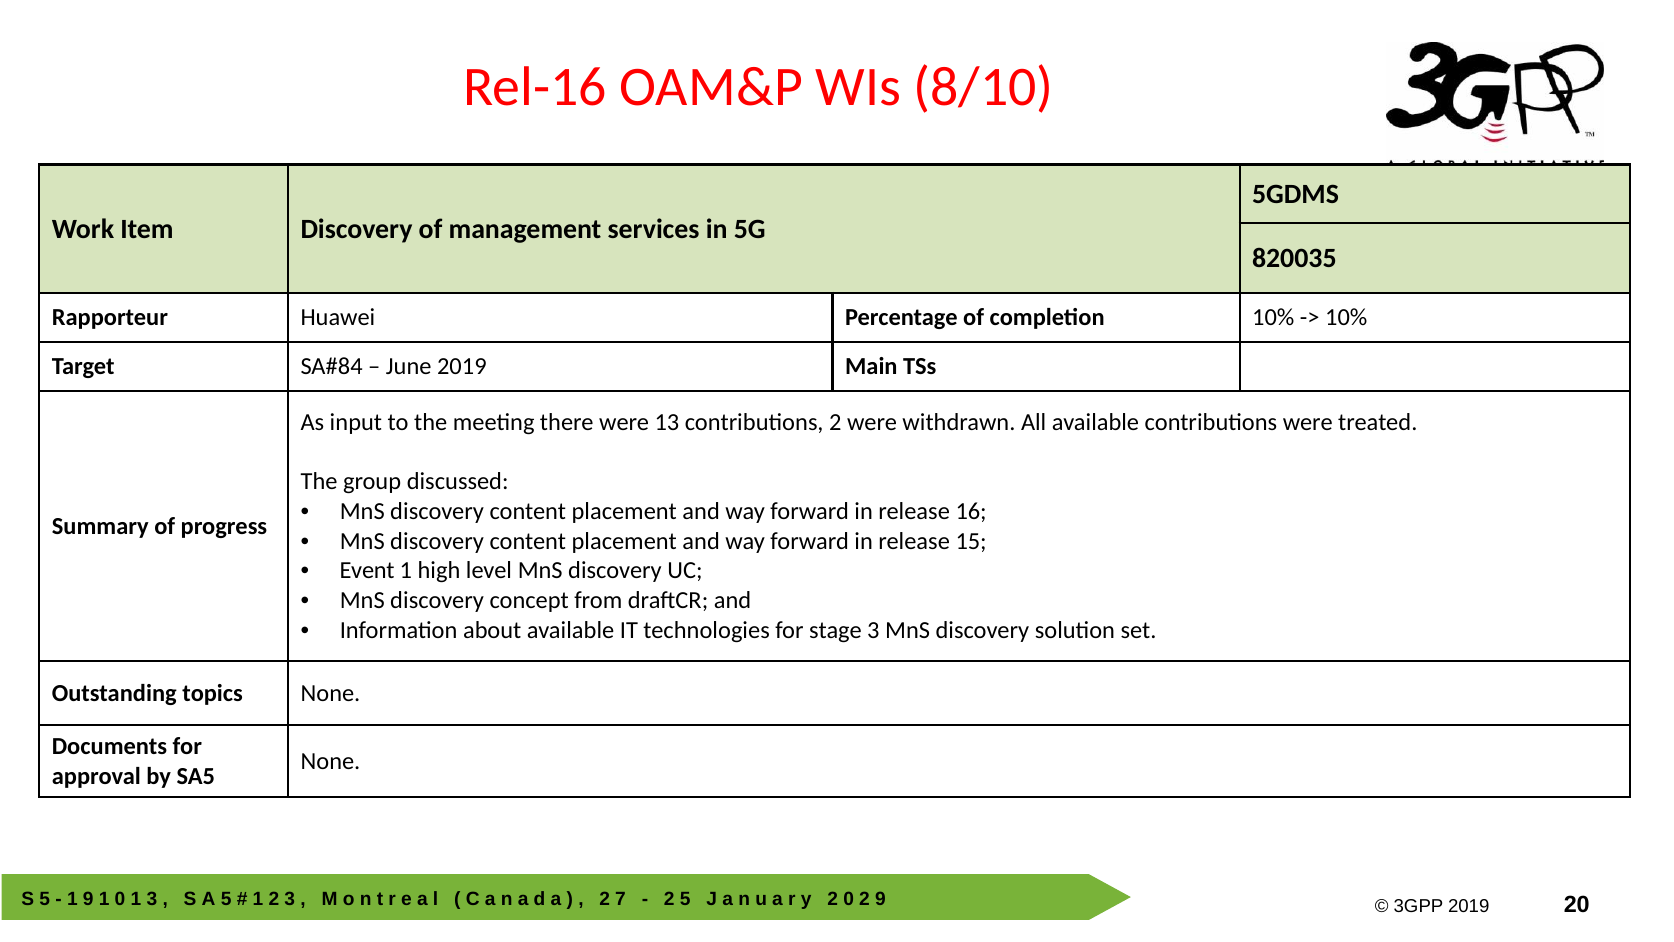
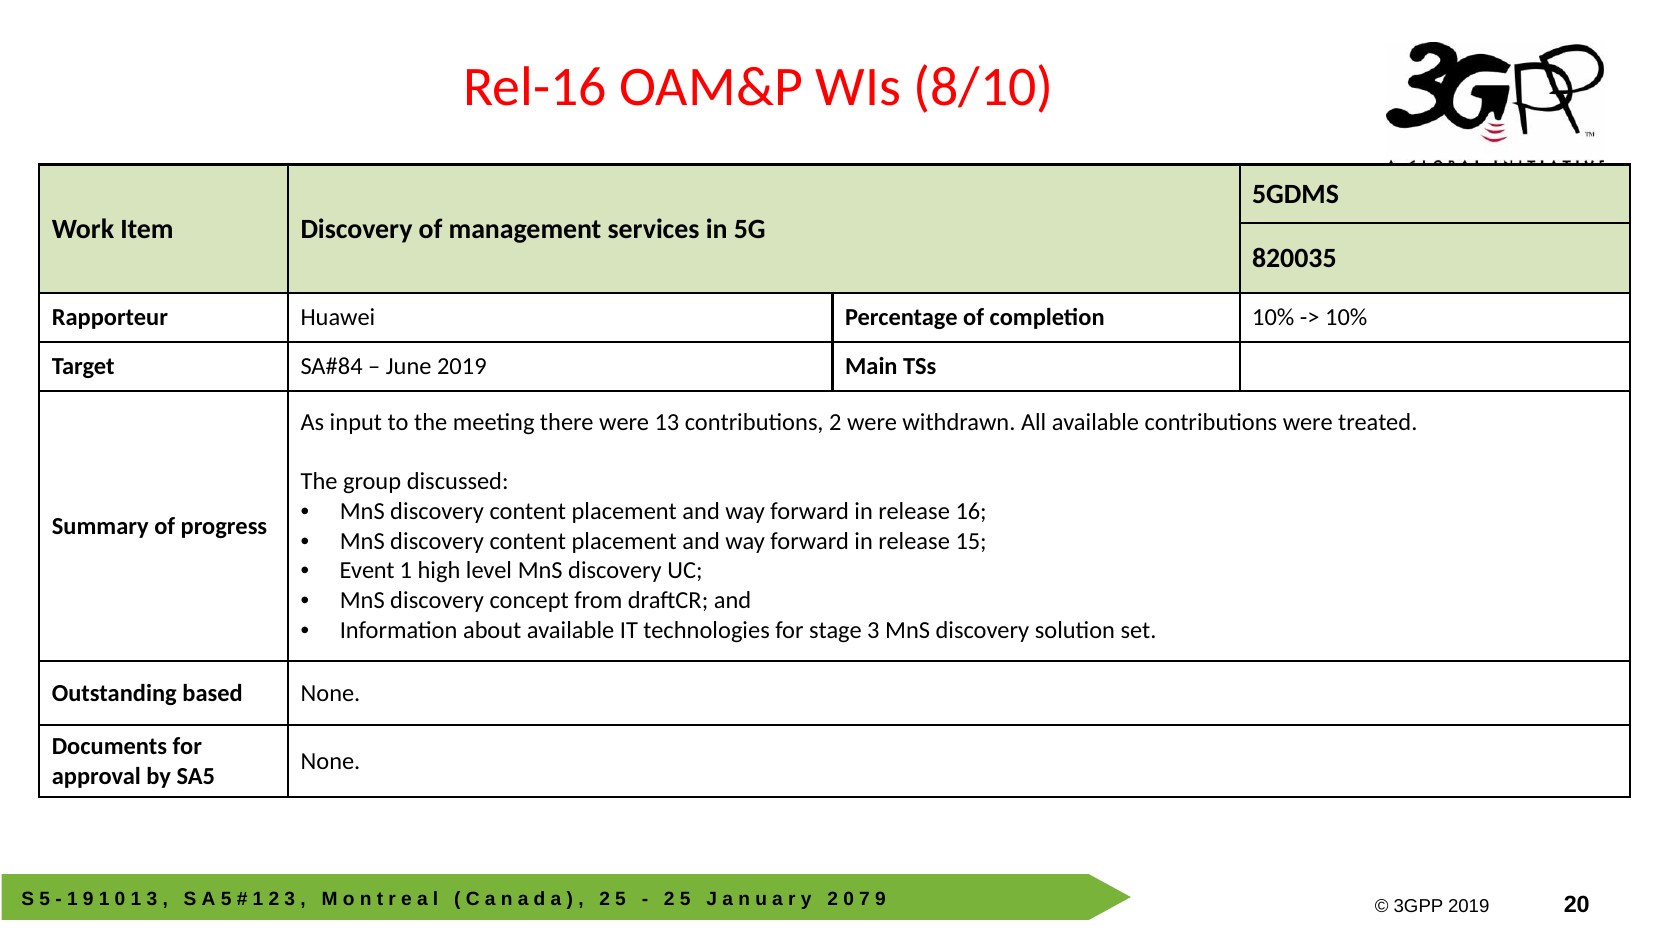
topics: topics -> based
7 at (621, 899): 7 -> 5
2 at (865, 899): 2 -> 7
